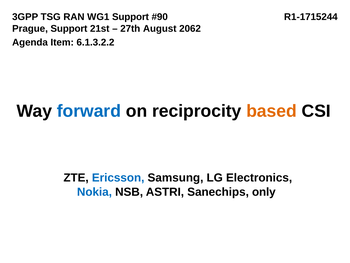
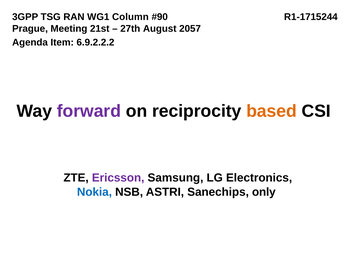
WG1 Support: Support -> Column
Prague Support: Support -> Meeting
2062: 2062 -> 2057
6.1.3.2.2: 6.1.3.2.2 -> 6.9.2.2.2
forward colour: blue -> purple
Ericsson colour: blue -> purple
